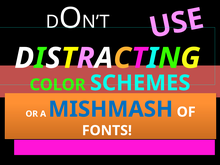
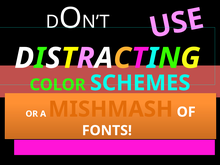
MISHMASH colour: blue -> orange
